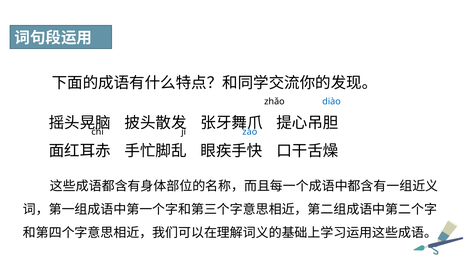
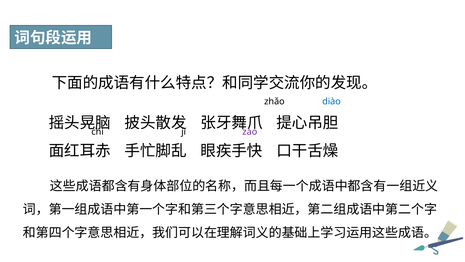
zào colour: blue -> purple
